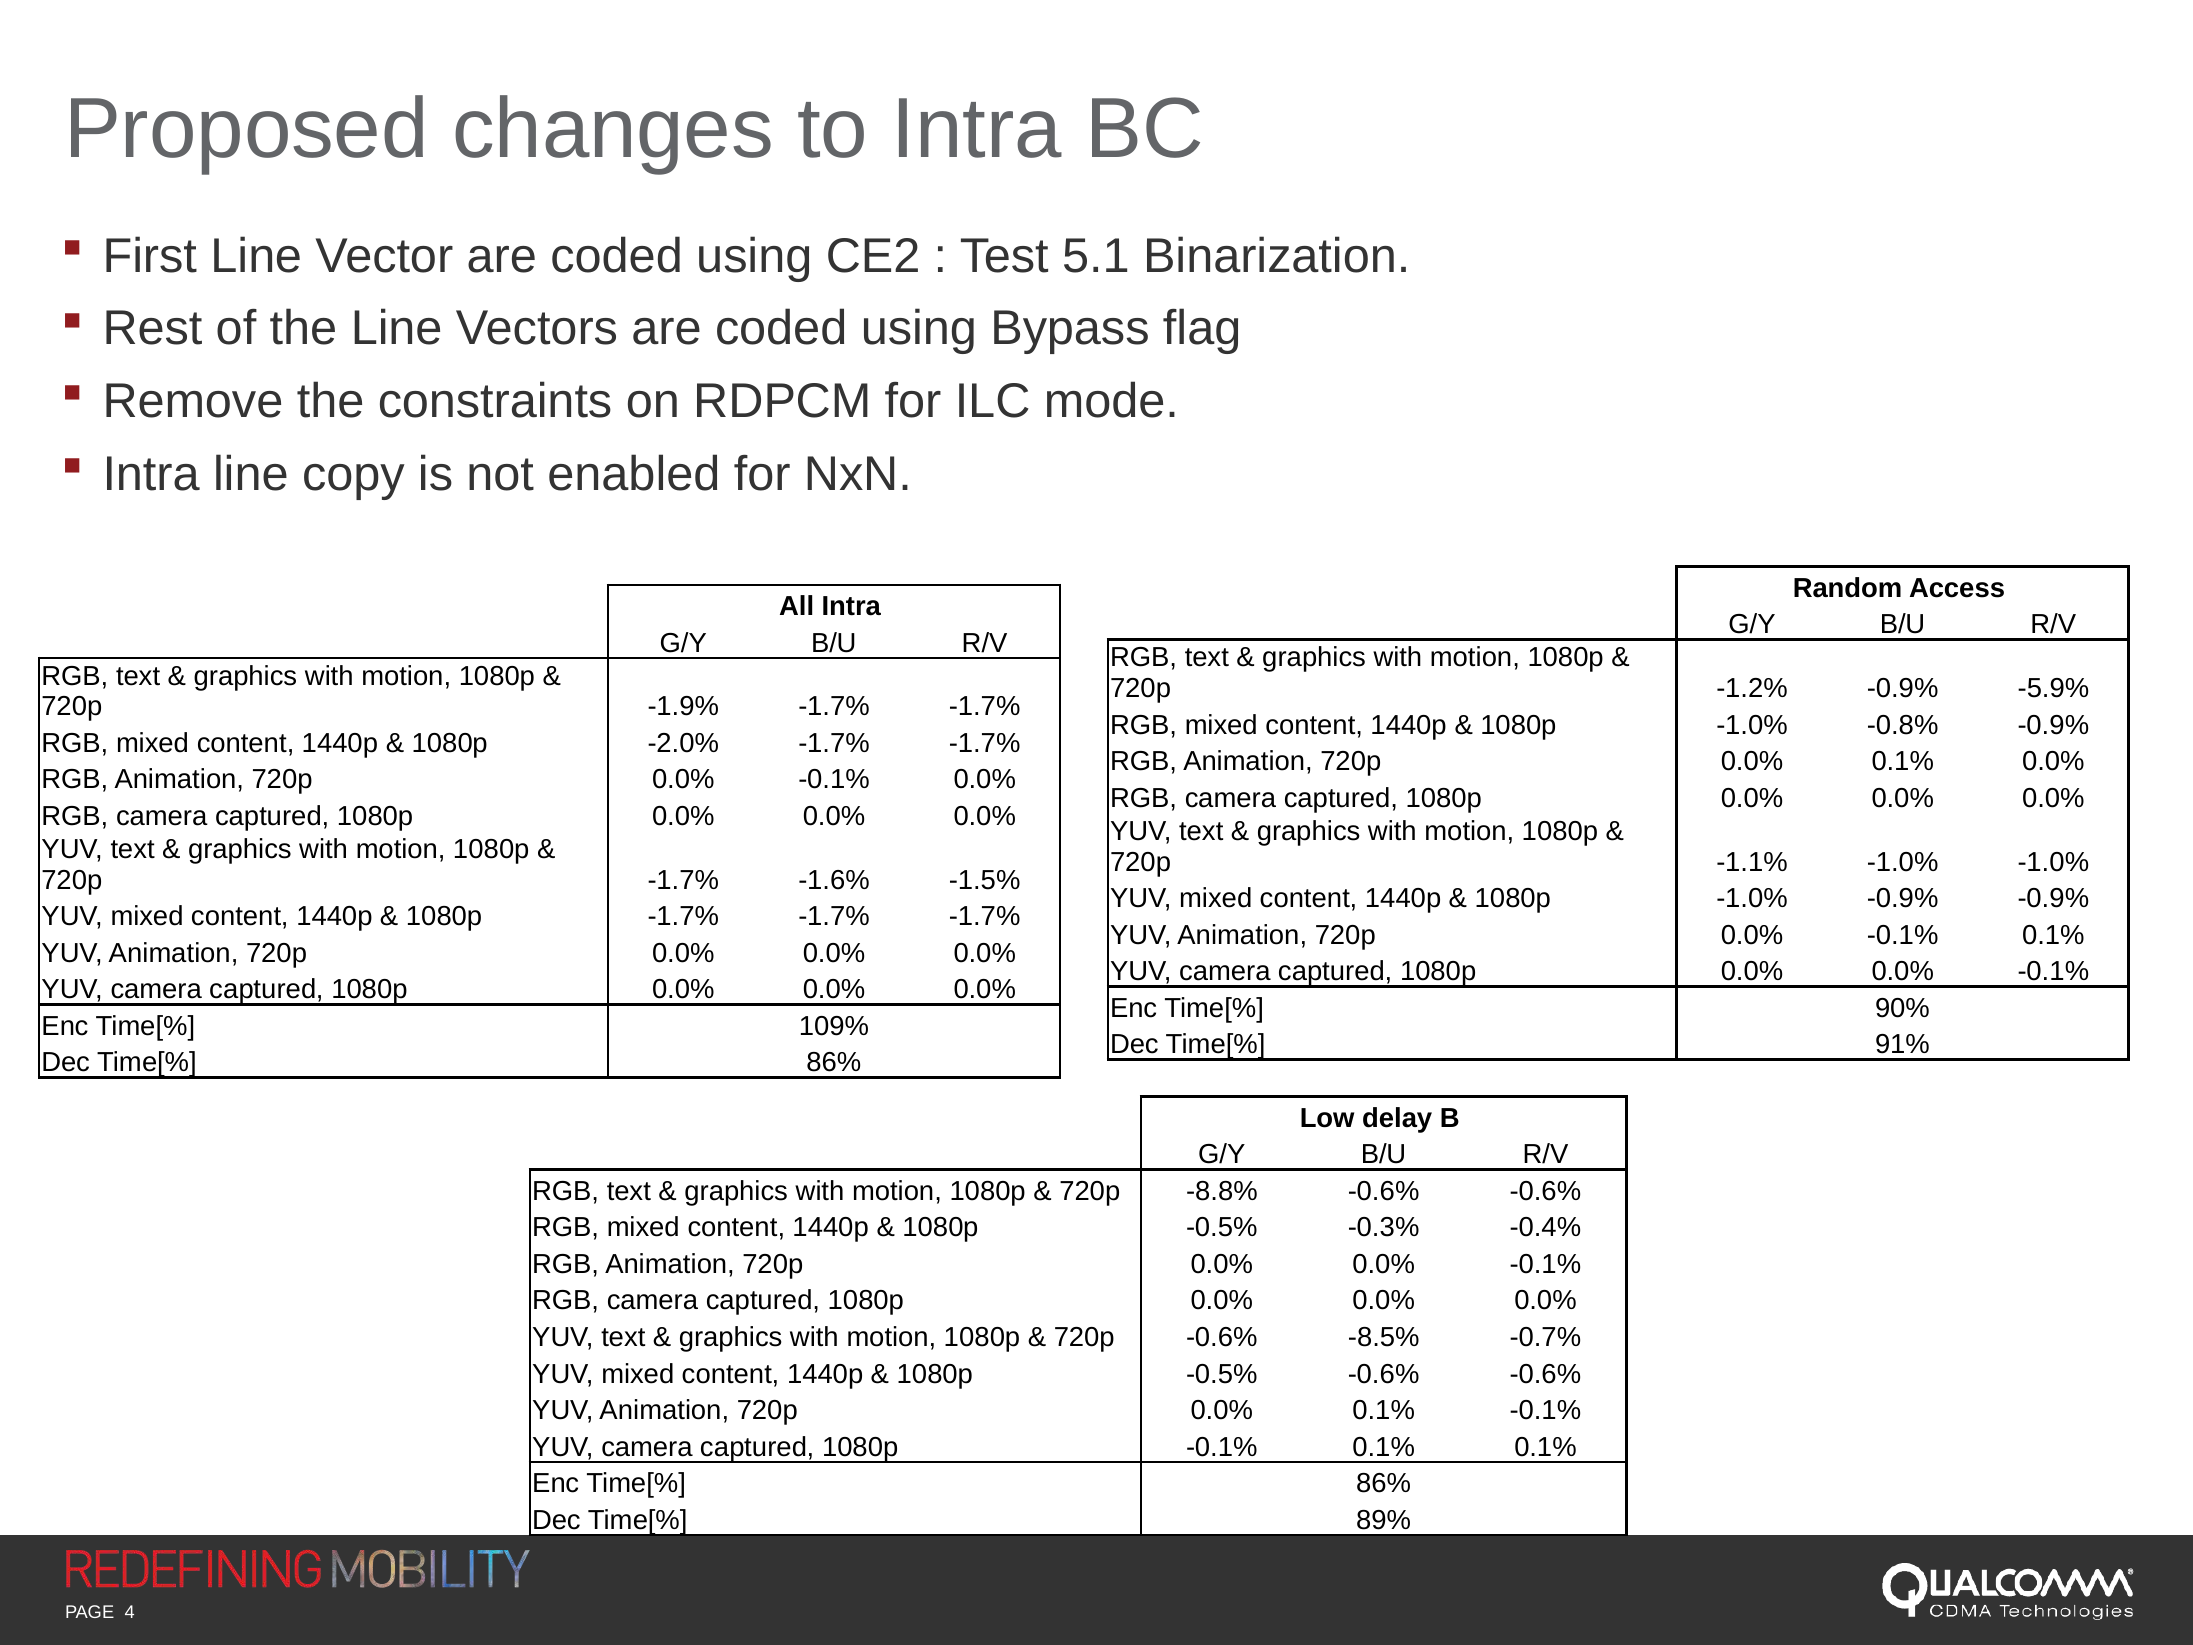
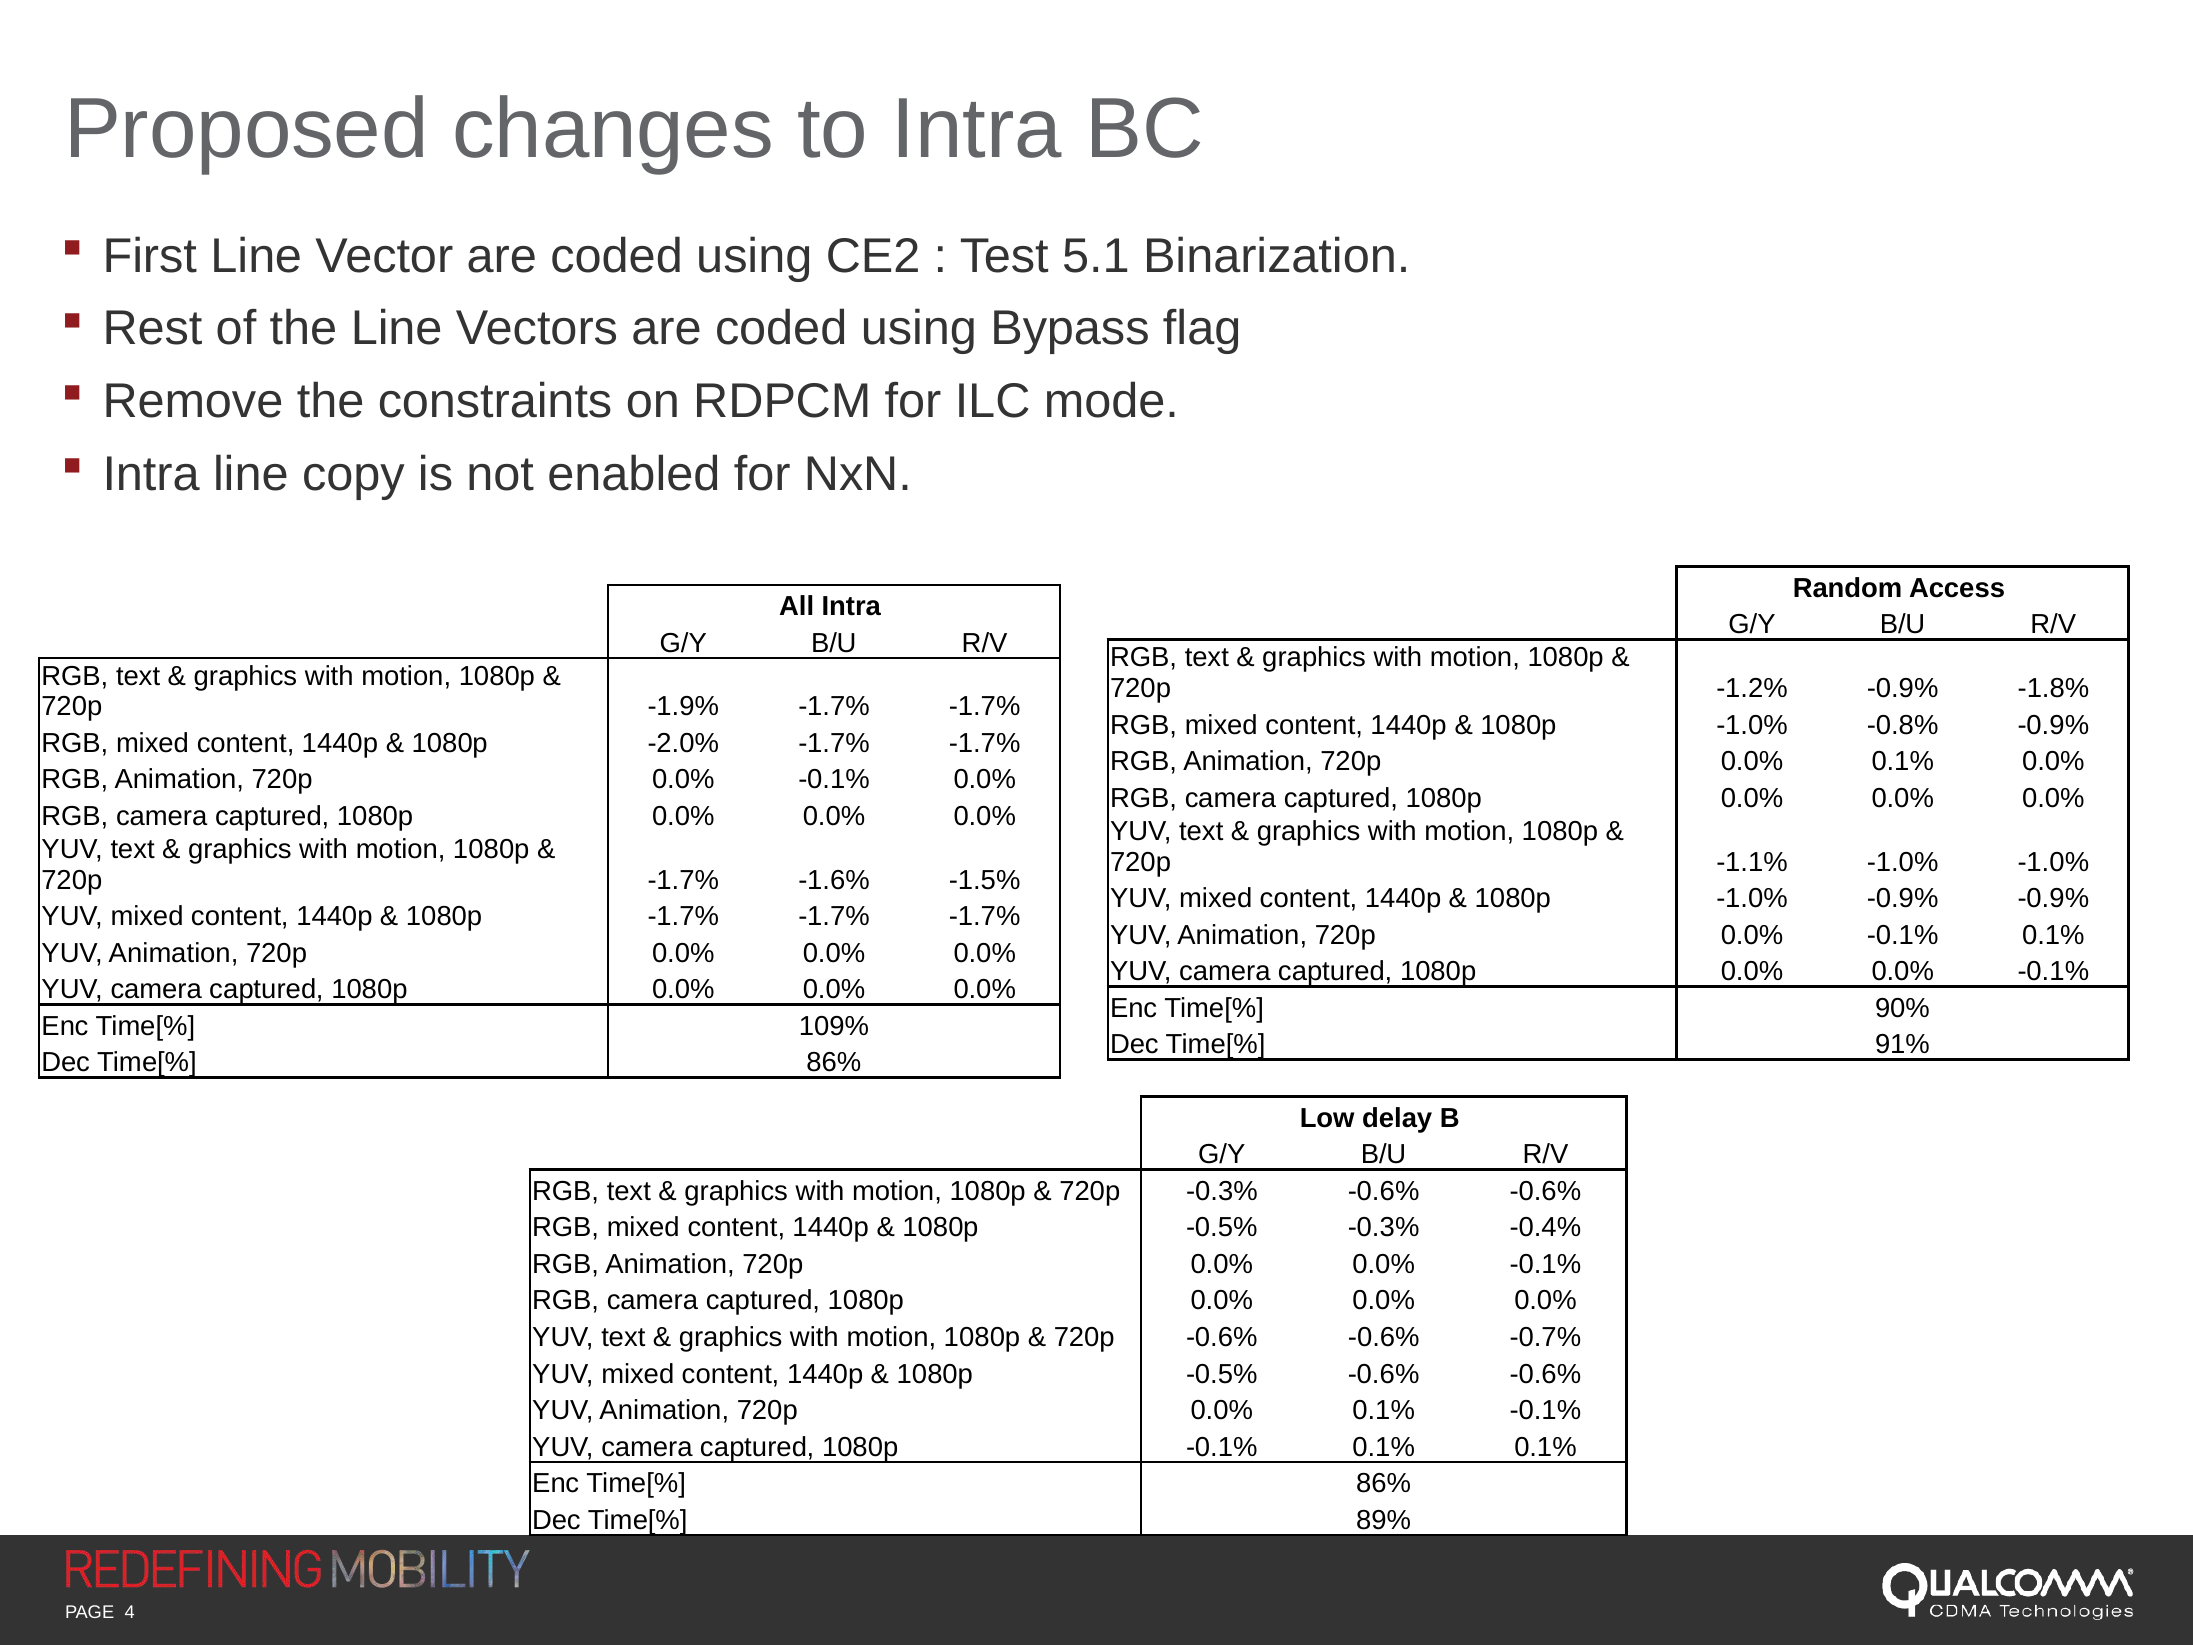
-5.9%: -5.9% -> -1.8%
720p -8.8%: -8.8% -> -0.3%
720p -0.6% -8.5%: -8.5% -> -0.6%
